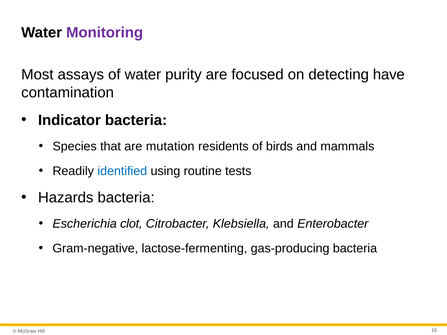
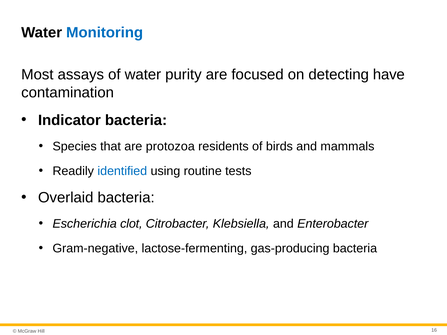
Monitoring colour: purple -> blue
mutation: mutation -> protozoa
Hazards: Hazards -> Overlaid
